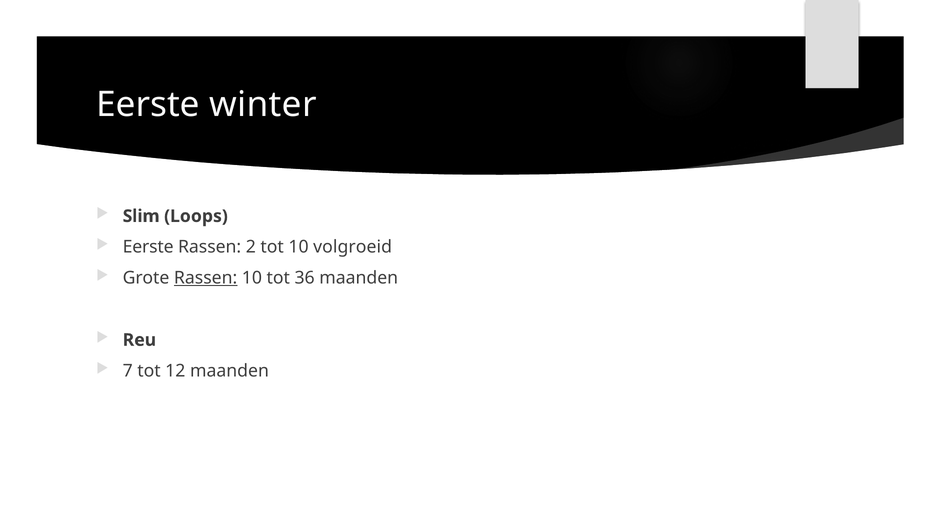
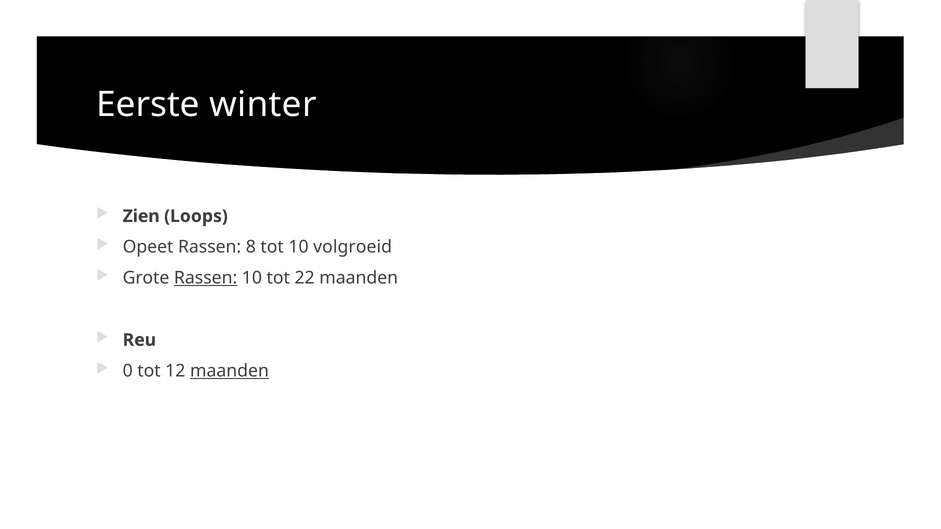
Slim: Slim -> Zien
Eerste at (148, 247): Eerste -> Opeet
2: 2 -> 8
36: 36 -> 22
7: 7 -> 0
maanden at (229, 371) underline: none -> present
